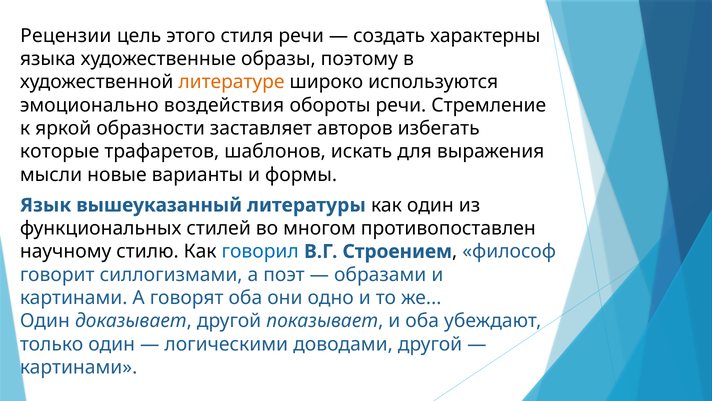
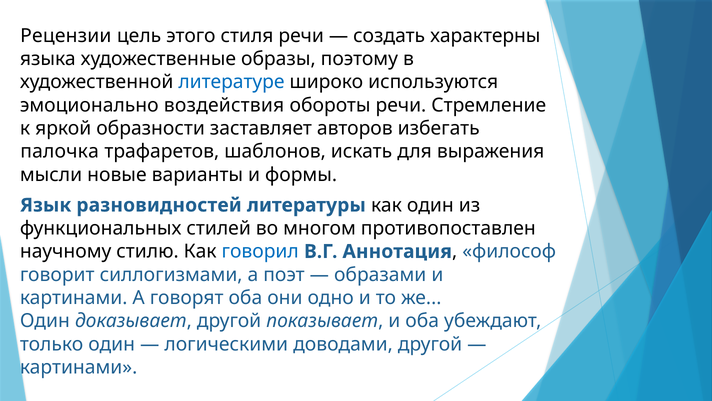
литературе colour: orange -> blue
которые: которые -> палочка
вышеуказанный: вышеуказанный -> разновидностей
Строением: Строением -> Аннотация
